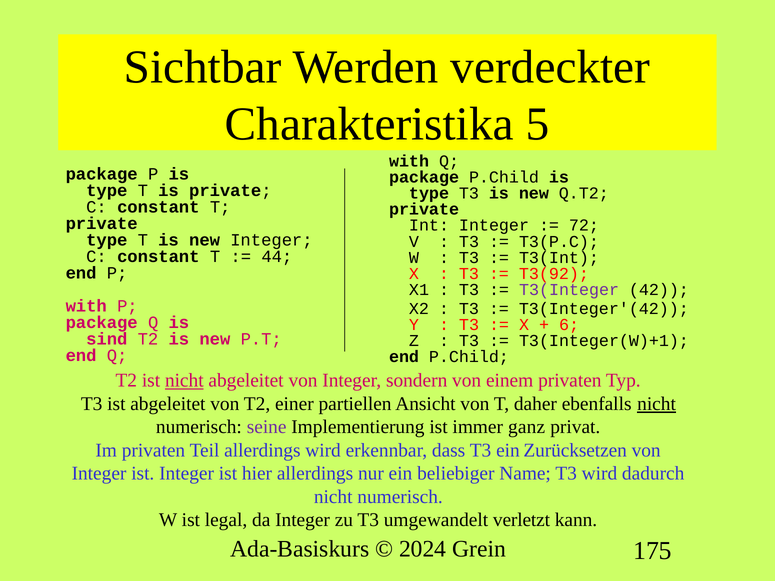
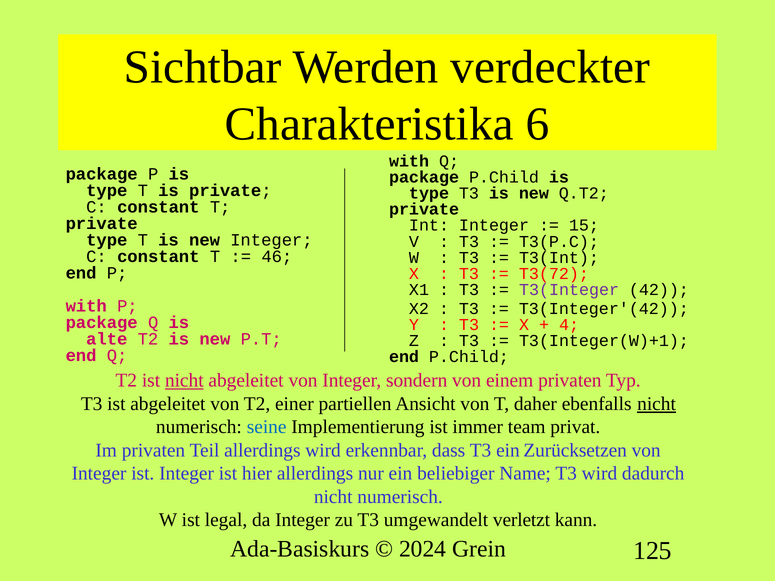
5: 5 -> 6
72: 72 -> 15
44: 44 -> 46
T3(92: T3(92 -> T3(72
6: 6 -> 4
sind: sind -> alte
seine colour: purple -> blue
ganz: ganz -> team
175: 175 -> 125
